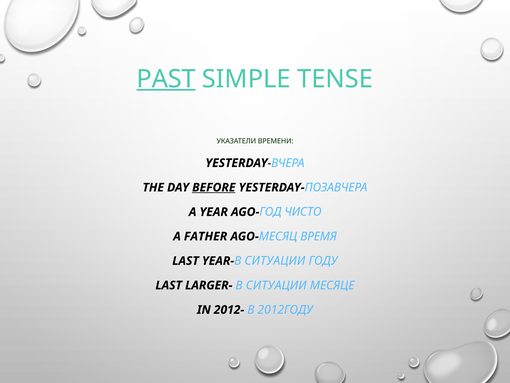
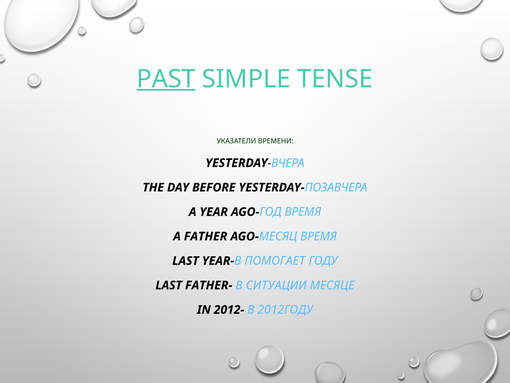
BEFORE underline: present -> none
AGO-ГОД ЧИСТО: ЧИСТО -> ВРЕМЯ
YEAR-В СИТУАЦИИ: СИТУАЦИИ -> ПОМОГАЕТ
LARGER-: LARGER- -> FATHER-
